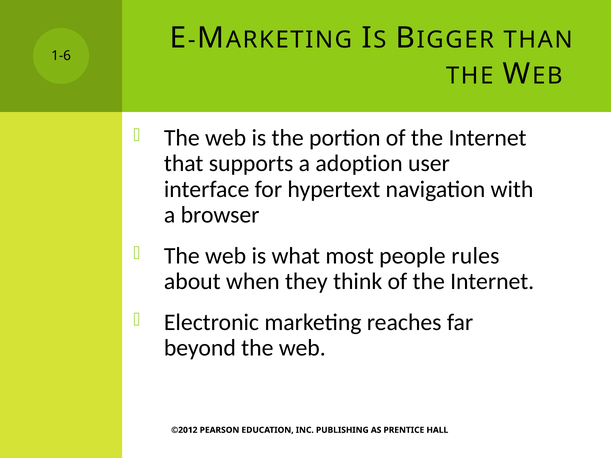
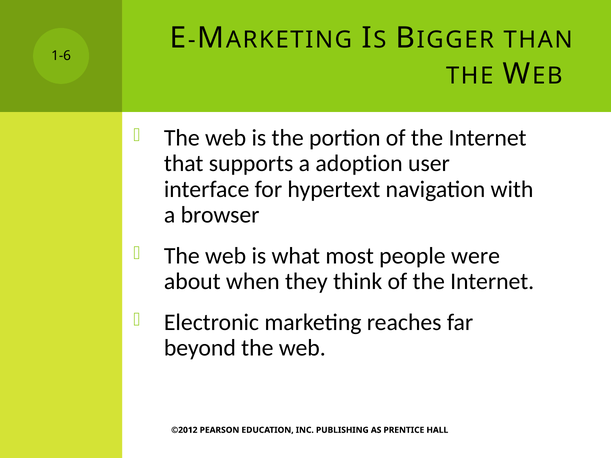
rules: rules -> were
